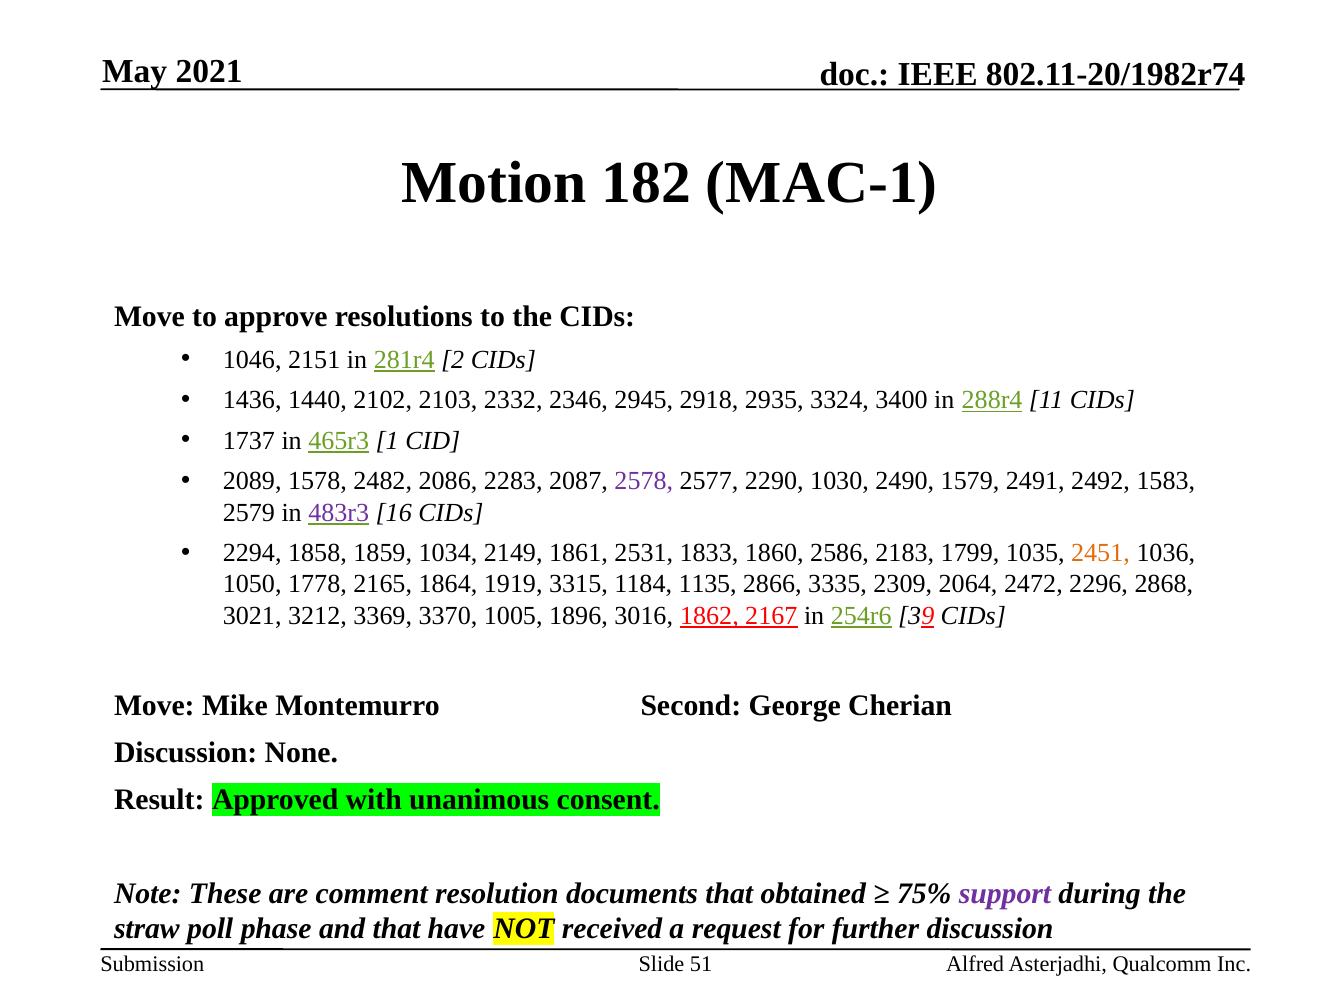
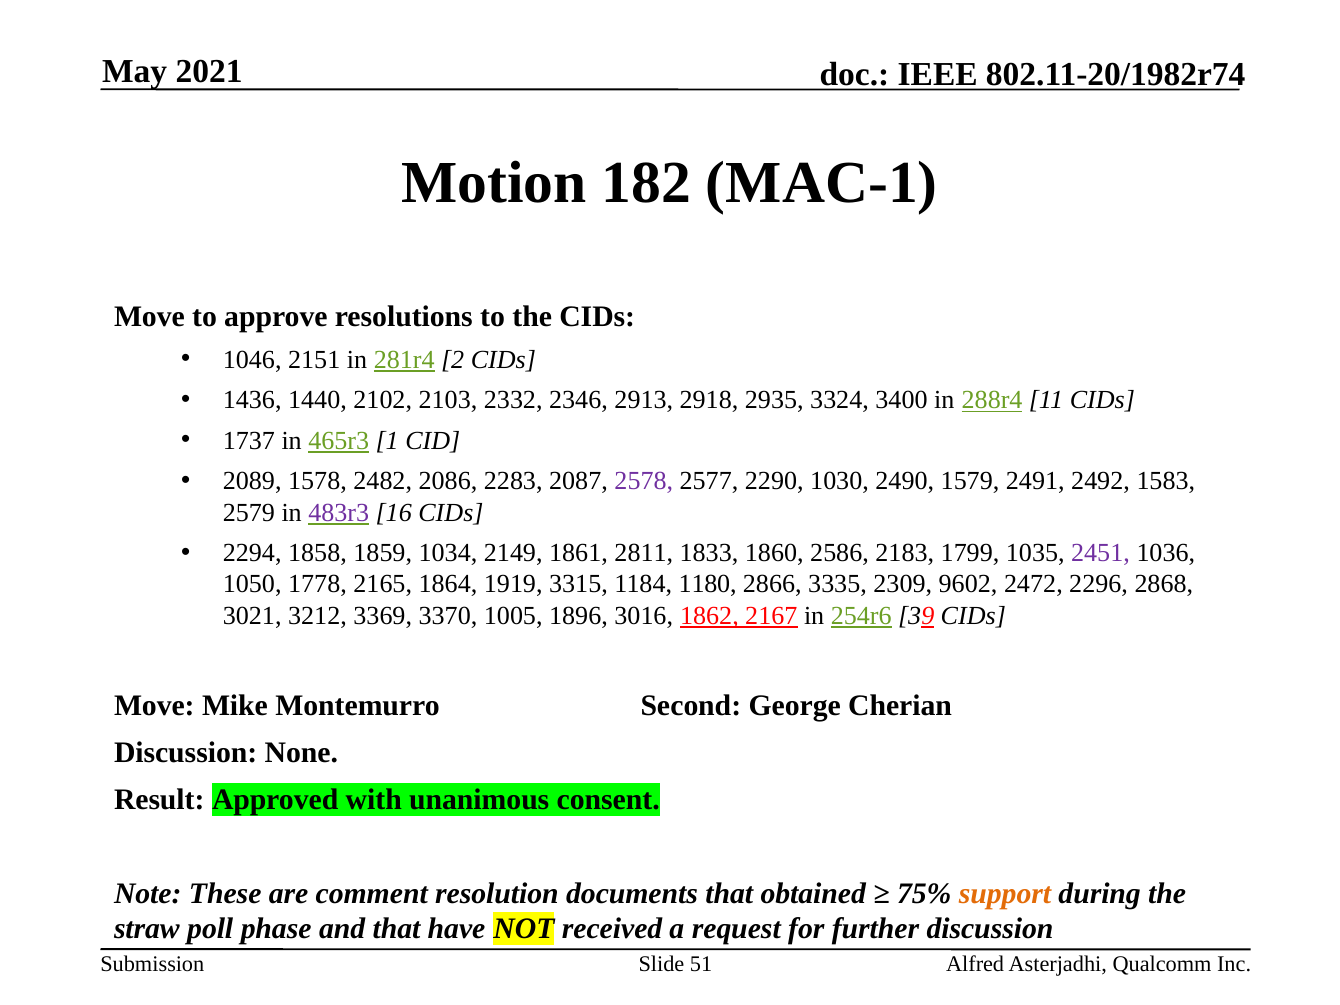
2945: 2945 -> 2913
2531: 2531 -> 2811
2451 colour: orange -> purple
1135: 1135 -> 1180
2064: 2064 -> 9602
support colour: purple -> orange
